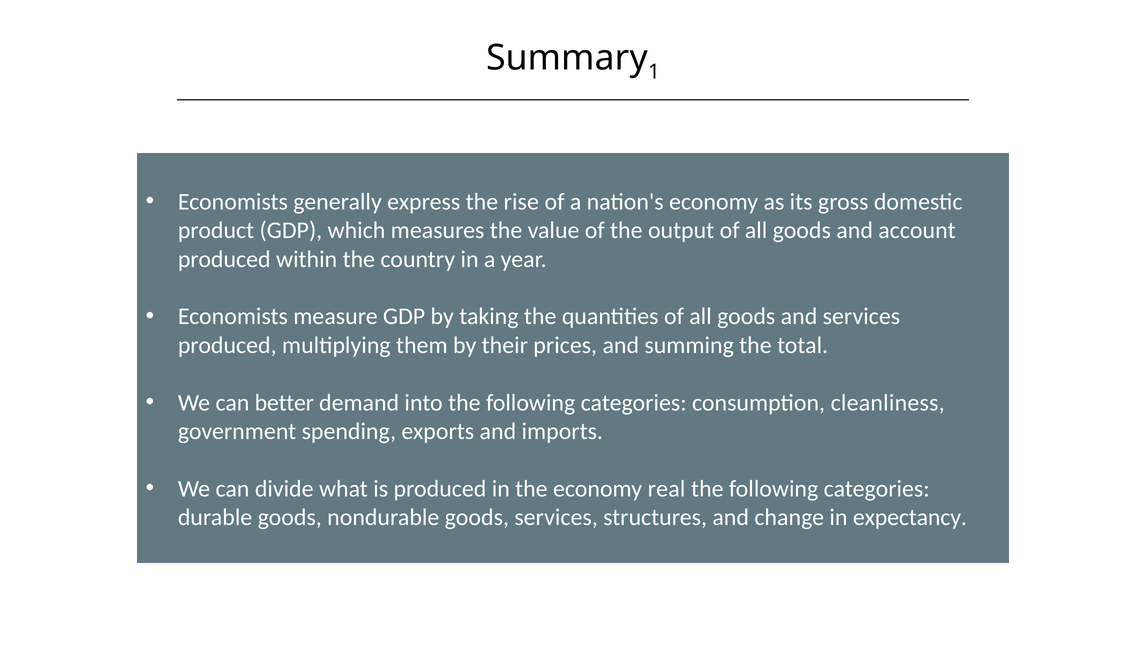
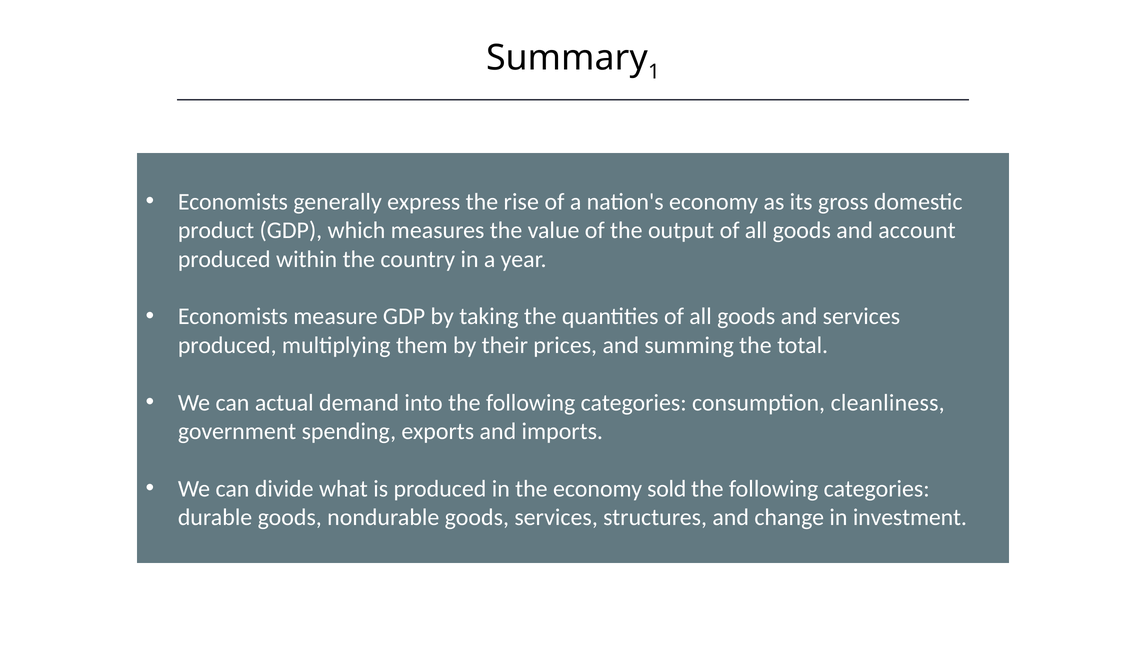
better: better -> actual
real: real -> sold
expectancy: expectancy -> investment
